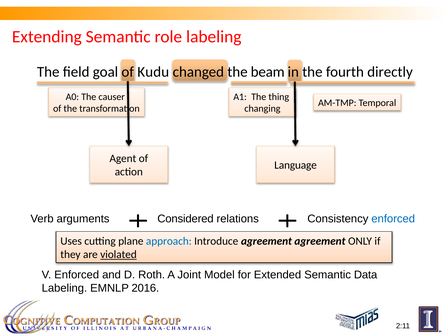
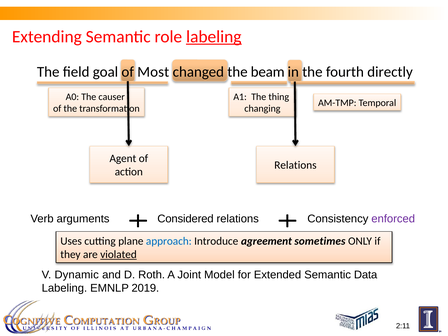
labeling at (214, 37) underline: none -> present
Kudu: Kudu -> Most
Language at (296, 165): Language -> Relations
enforced at (393, 219) colour: blue -> purple
agreement agreement: agreement -> sometimes
V Enforced: Enforced -> Dynamic
2016: 2016 -> 2019
